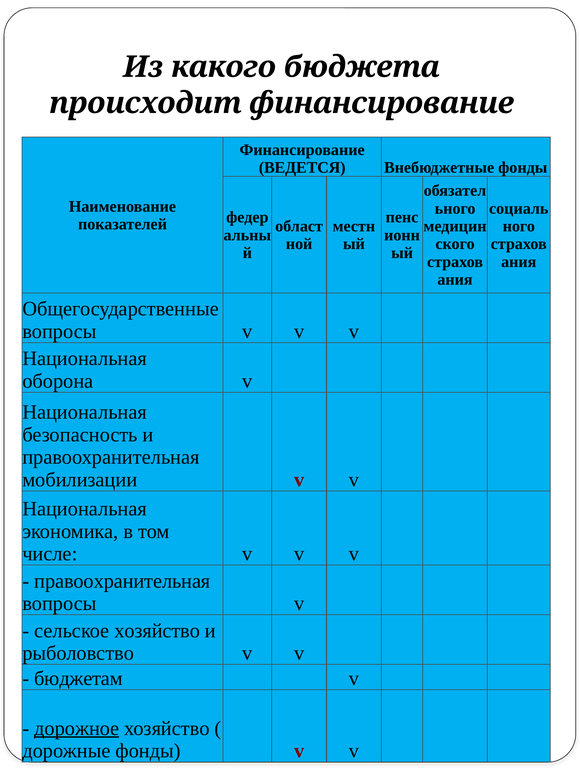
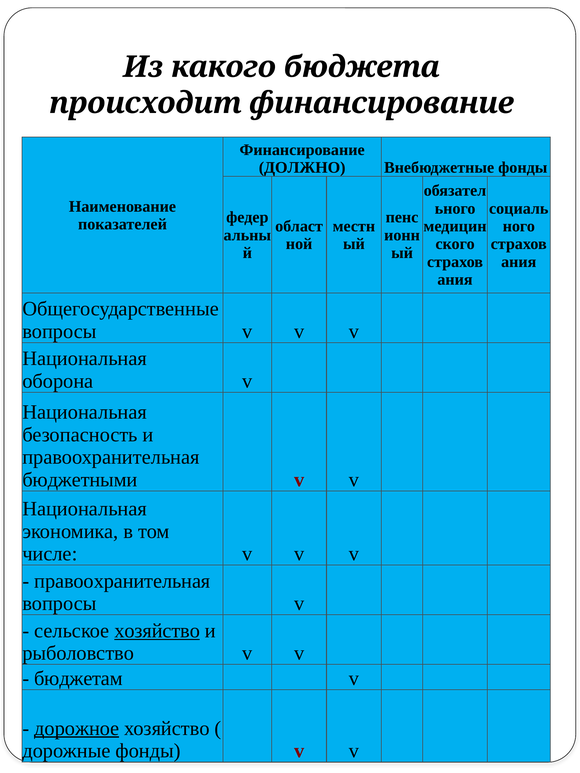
ВЕДЕТСЯ: ВЕДЕТСЯ -> ДОЛЖНО
мобилизации: мобилизации -> бюджетными
хозяйство at (157, 631) underline: none -> present
